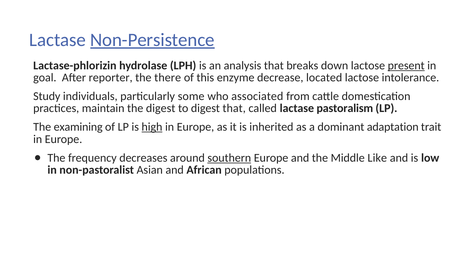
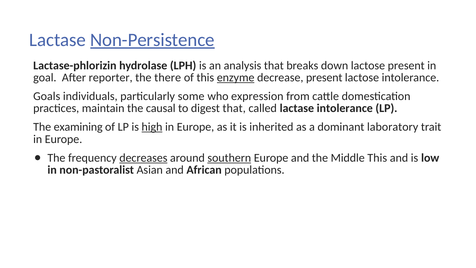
present at (406, 65) underline: present -> none
enzyme underline: none -> present
decrease located: located -> present
Study: Study -> Goals
associated: associated -> expression
the digest: digest -> causal
lactase pastoralism: pastoralism -> intolerance
adaptation: adaptation -> laboratory
decreases underline: none -> present
Middle Like: Like -> This
